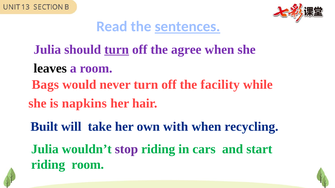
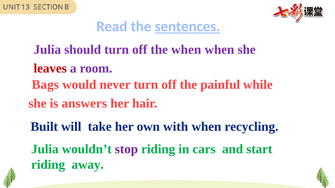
turn at (117, 50) underline: present -> none
the agree: agree -> when
leaves colour: black -> red
facility: facility -> painful
napkins: napkins -> answers
riding room: room -> away
